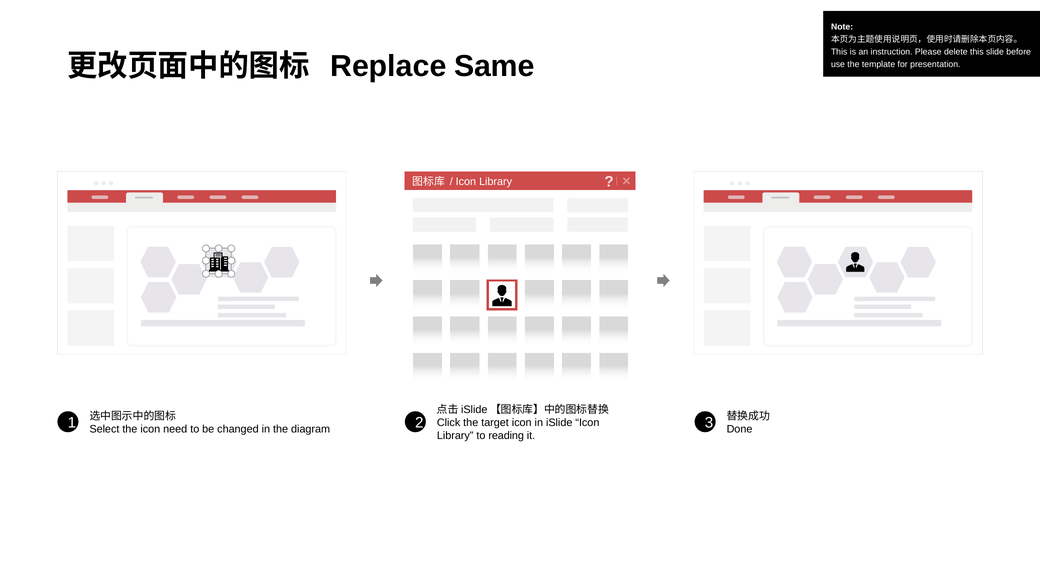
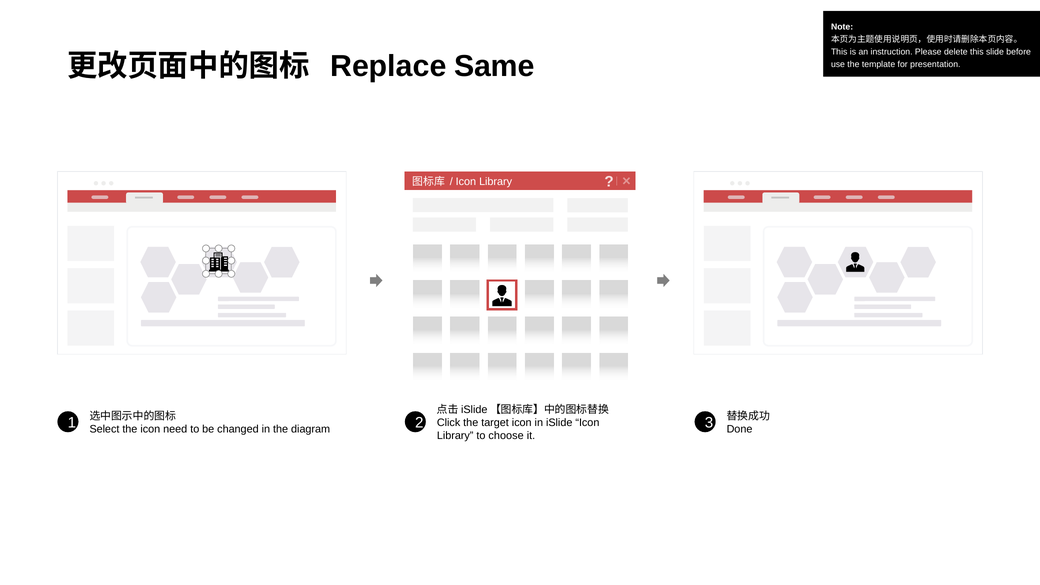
reading: reading -> choose
